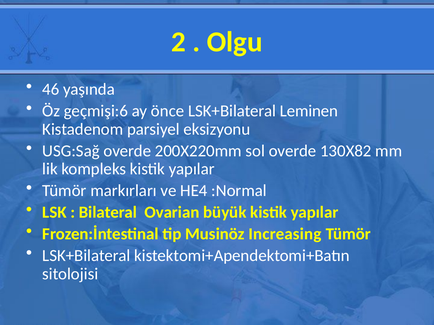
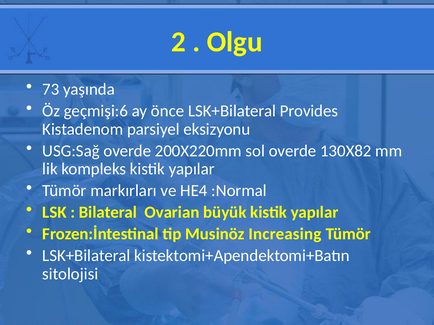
46: 46 -> 73
Leminen: Leminen -> Provides
